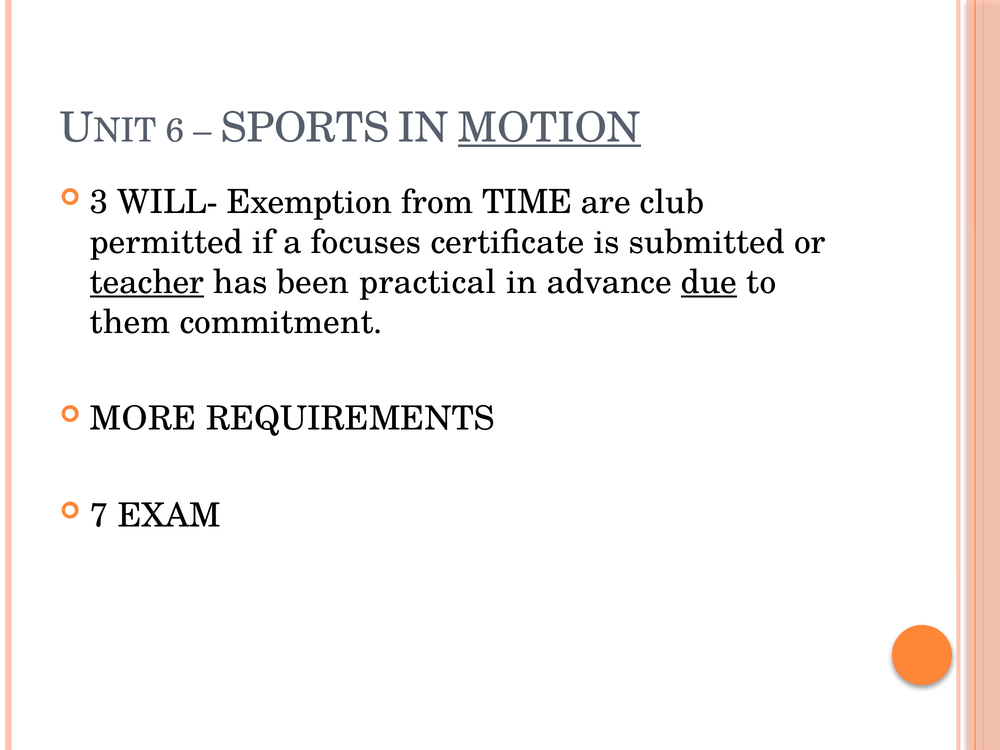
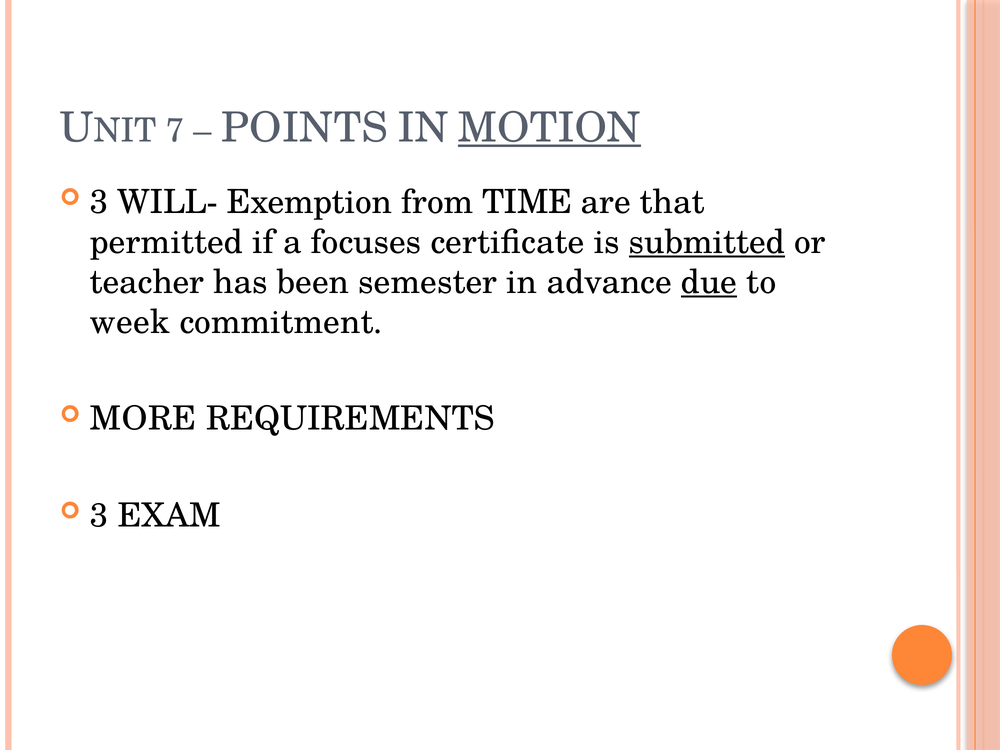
6: 6 -> 7
SPORTS: SPORTS -> POINTS
club: club -> that
submitted underline: none -> present
teacher underline: present -> none
practical: practical -> semester
them: them -> week
7 at (99, 516): 7 -> 3
